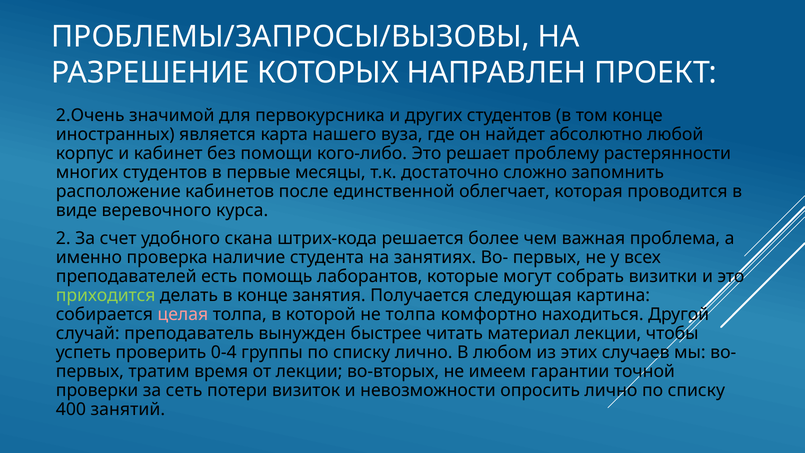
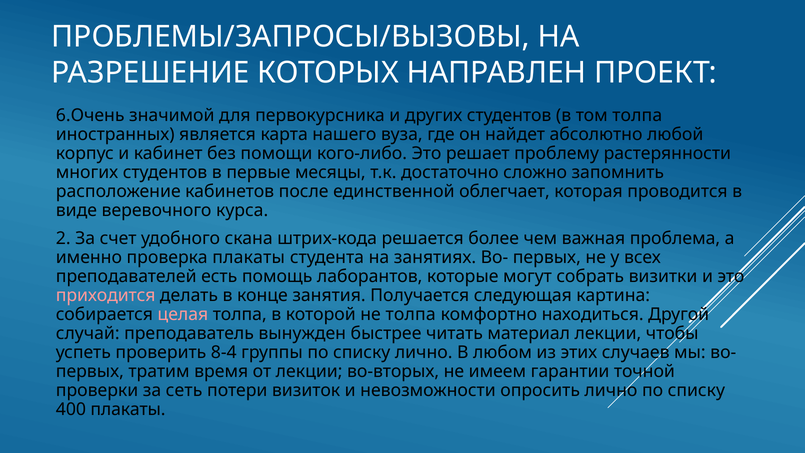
2.Очень: 2.Очень -> 6.Очень
том конце: конце -> толпа
проверка наличие: наличие -> плакаты
приходится colour: light green -> pink
0-4: 0-4 -> 8-4
400 занятий: занятий -> плакаты
